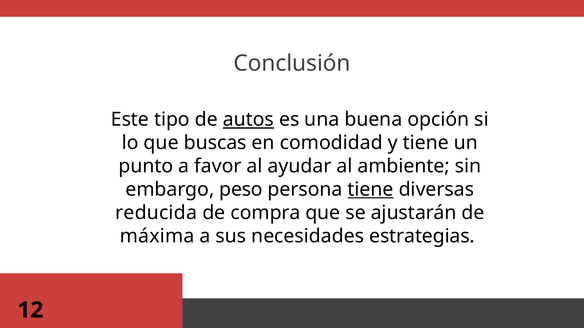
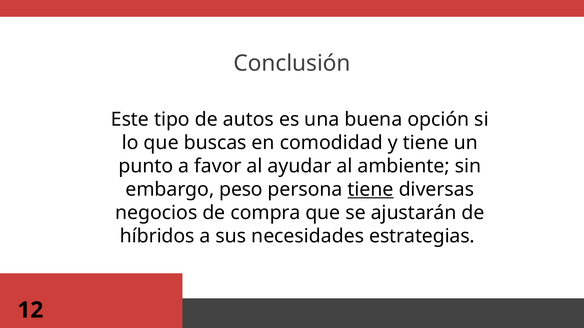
autos underline: present -> none
reducida: reducida -> negocios
máxima: máxima -> híbridos
